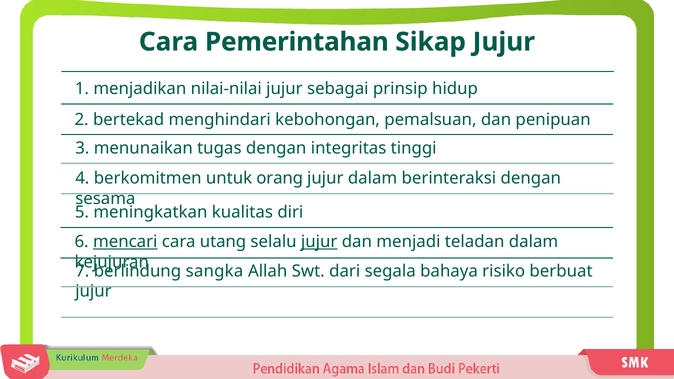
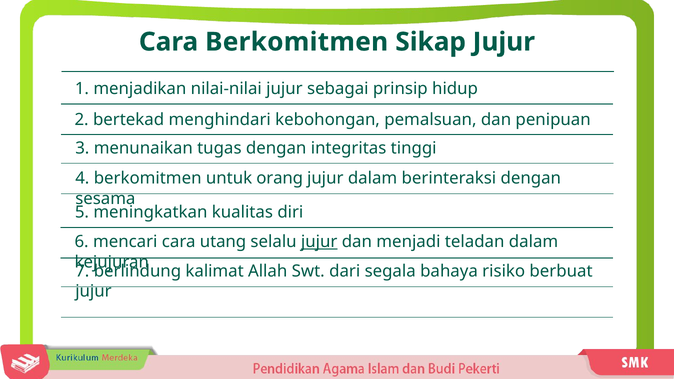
Cara Pemerintahan: Pemerintahan -> Berkomitmen
mencari underline: present -> none
sangka: sangka -> kalimat
